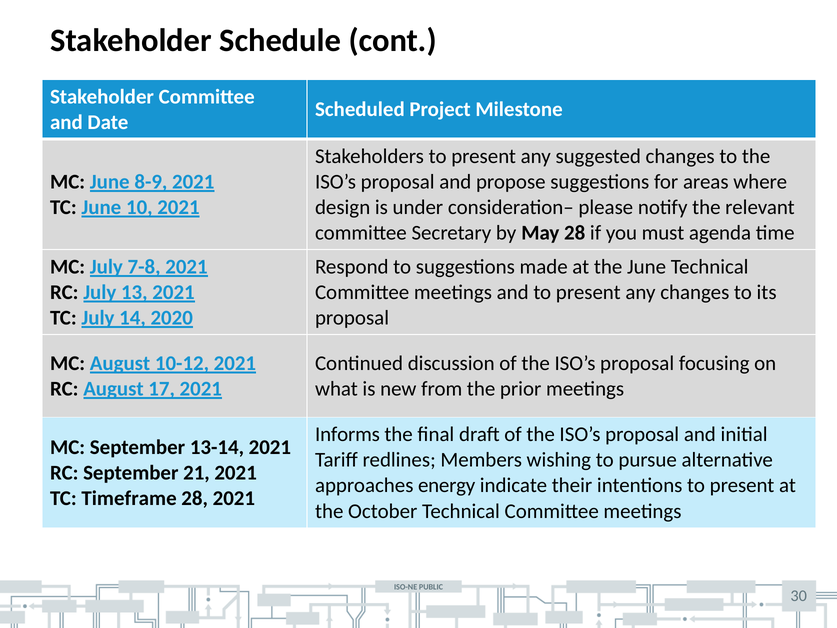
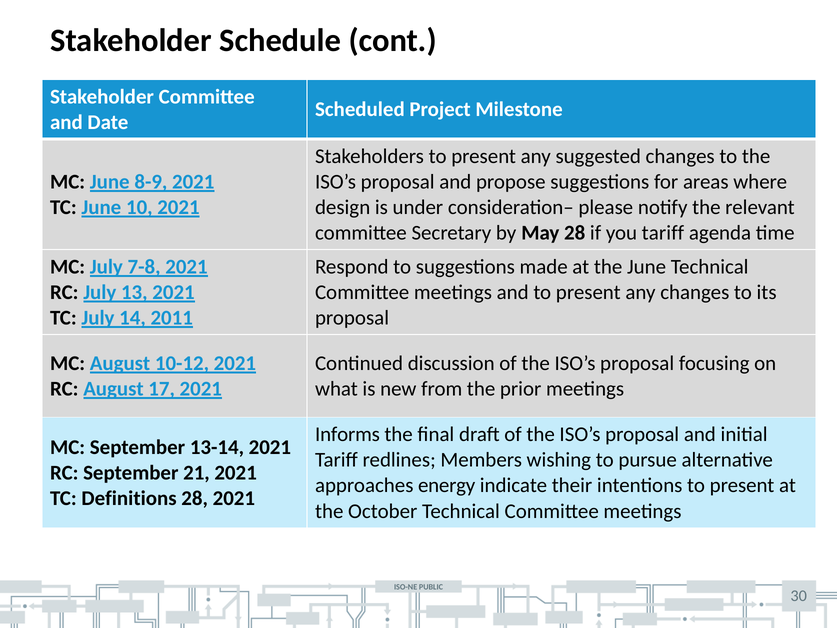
you must: must -> tariff
2020: 2020 -> 2011
Timeframe: Timeframe -> Definitions
